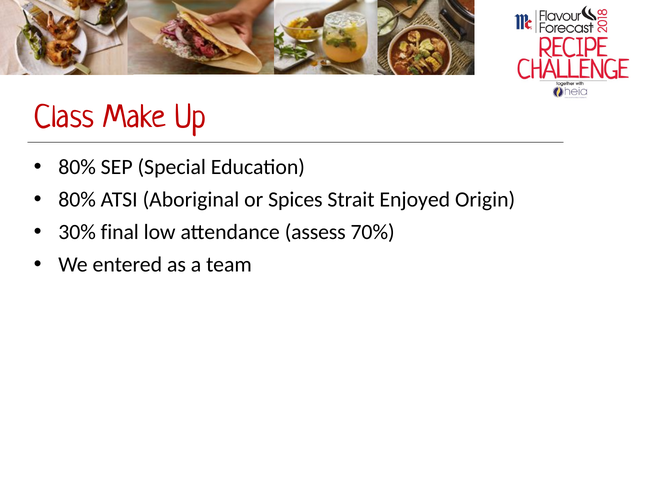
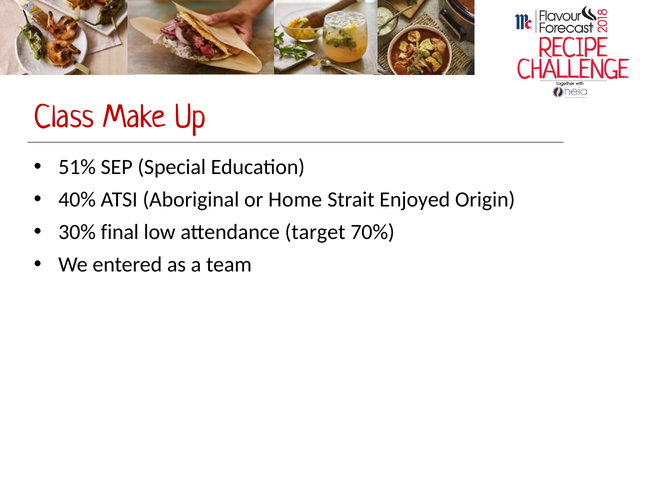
80% at (77, 167): 80% -> 51%
80% at (77, 200): 80% -> 40%
Spices: Spices -> Home
assess: assess -> target
